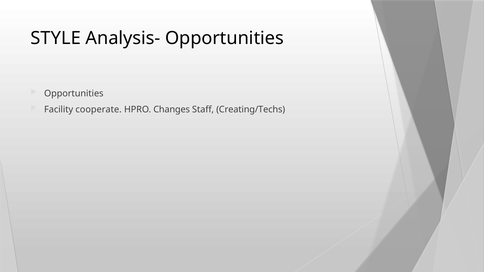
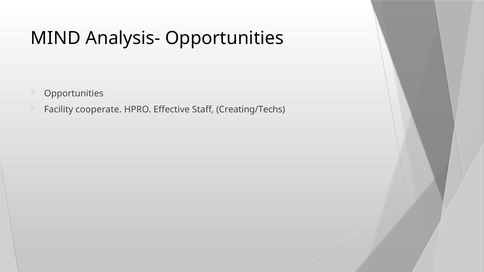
STYLE: STYLE -> MIND
Changes: Changes -> Effective
